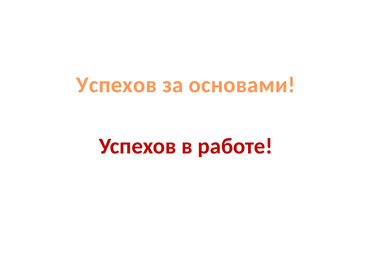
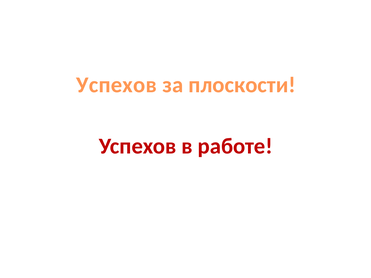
основами: основами -> плоскости
